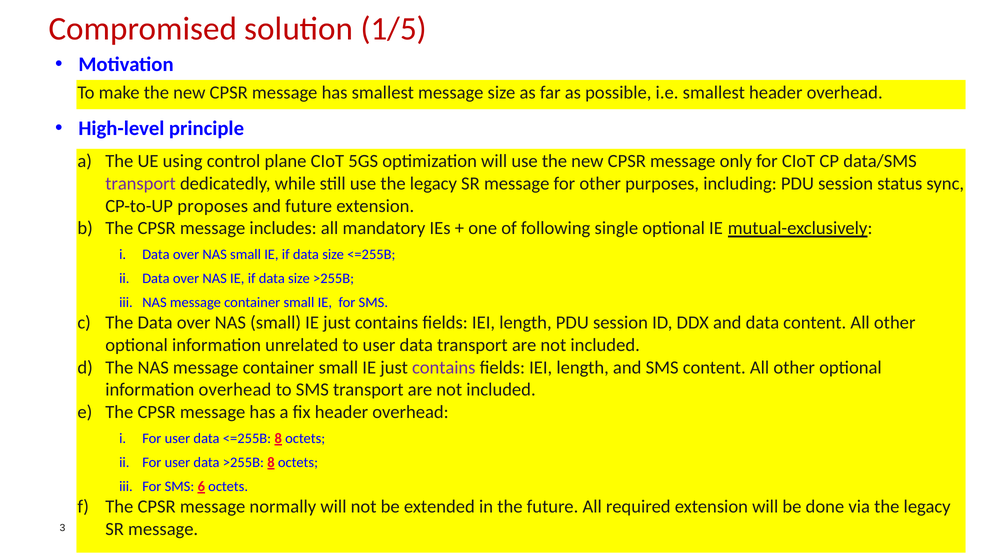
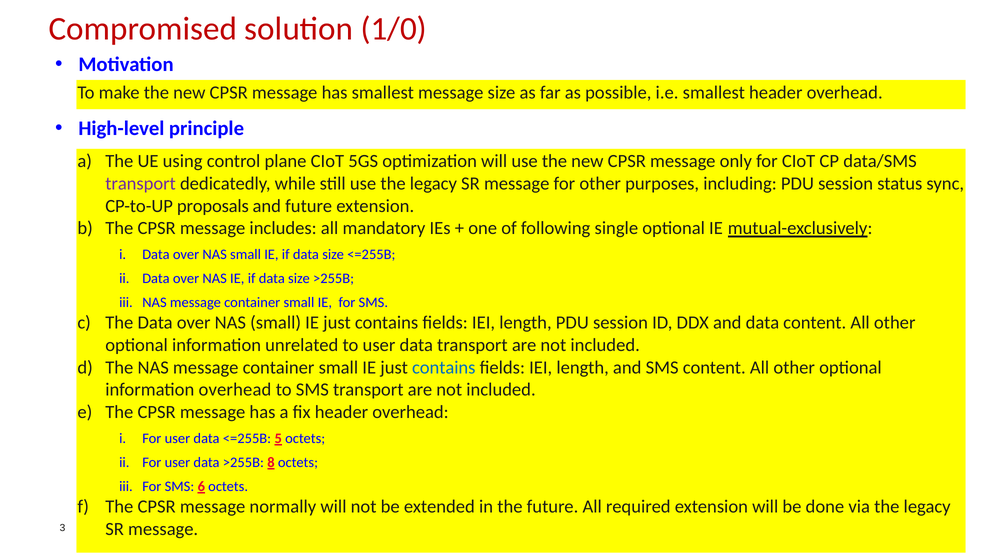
1/5: 1/5 -> 1/0
proposes: proposes -> proposals
contains at (444, 368) colour: purple -> blue
<=255B 8: 8 -> 5
